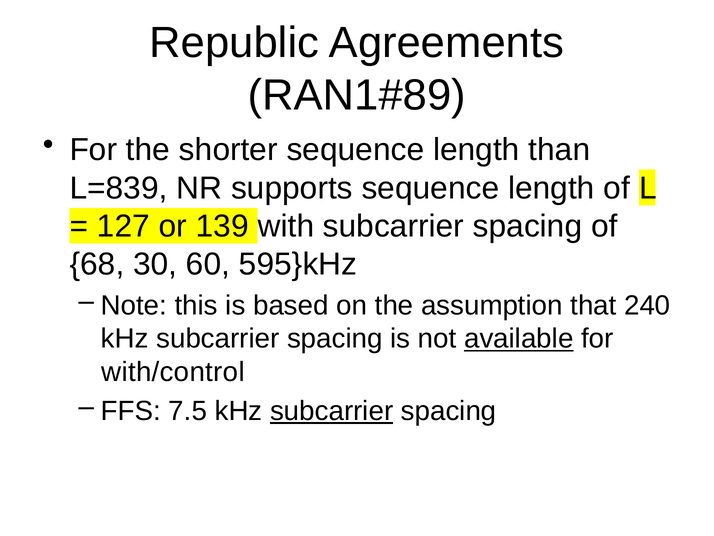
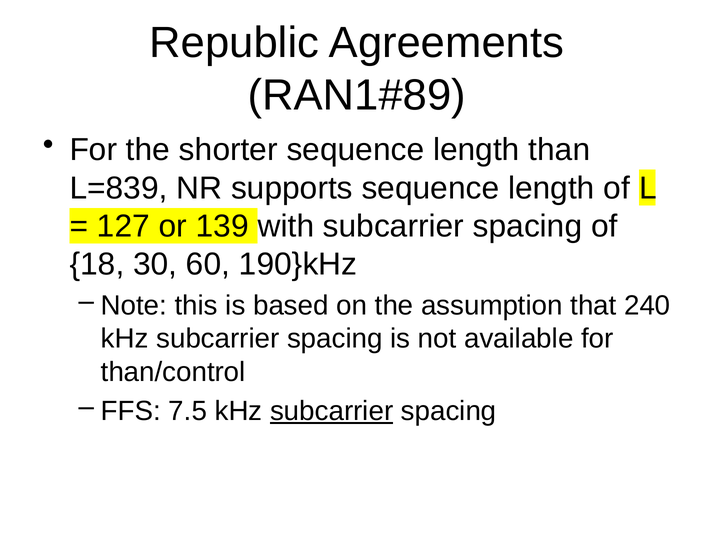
68: 68 -> 18
595}kHz: 595}kHz -> 190}kHz
available underline: present -> none
with/control: with/control -> than/control
